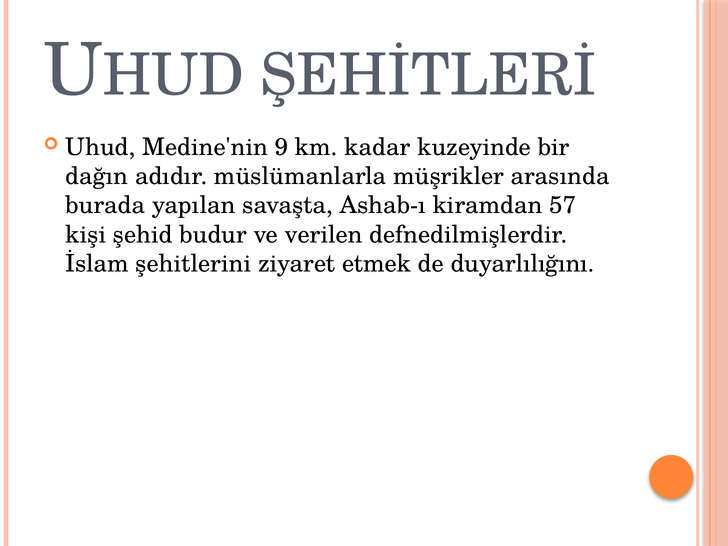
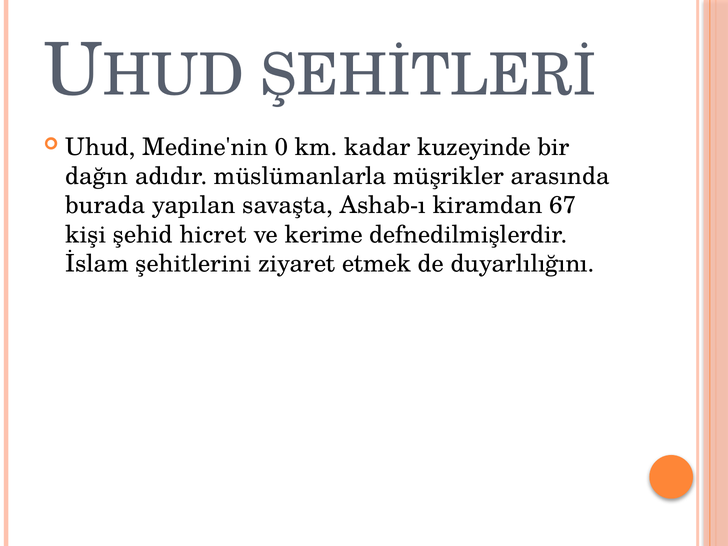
9: 9 -> 0
57: 57 -> 67
budur: budur -> hicret
verilen: verilen -> kerime
